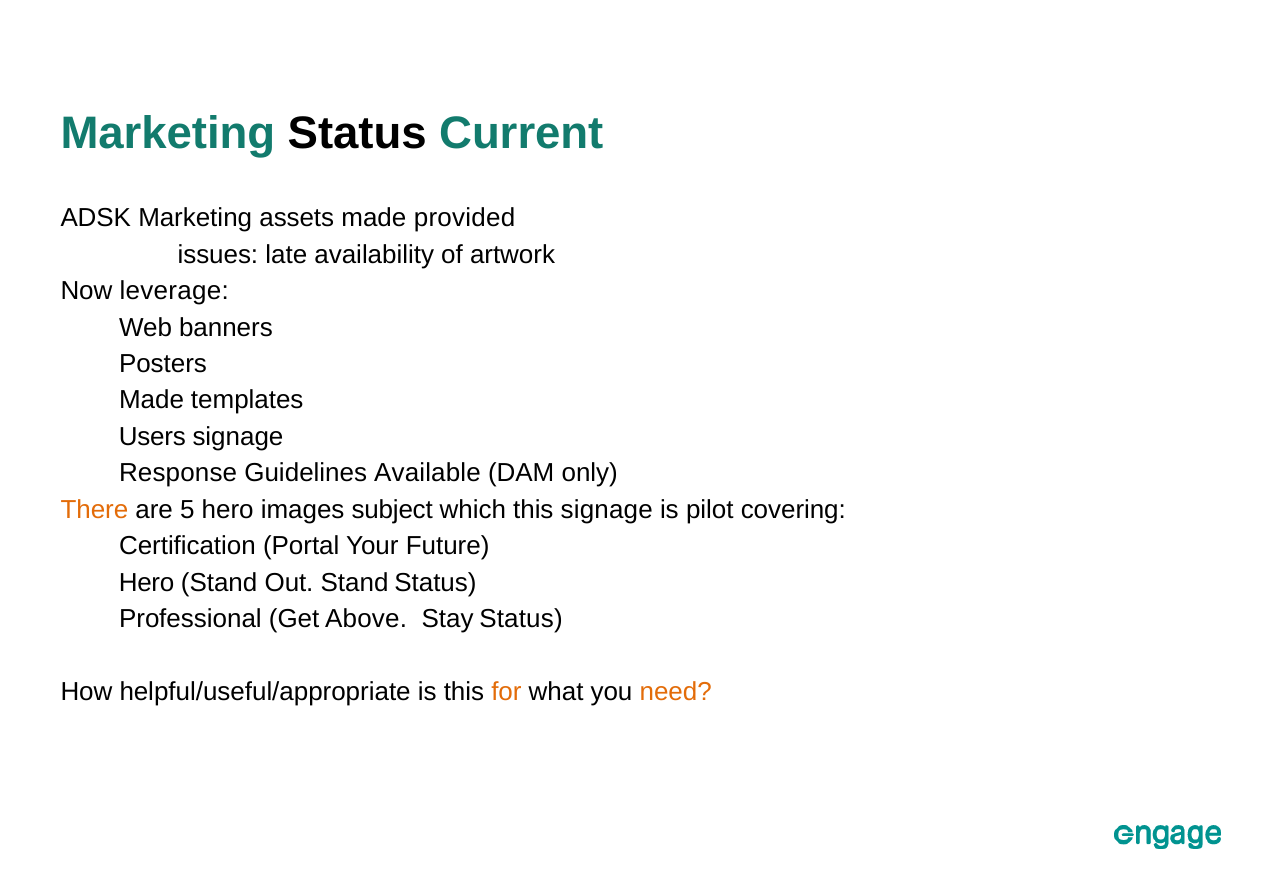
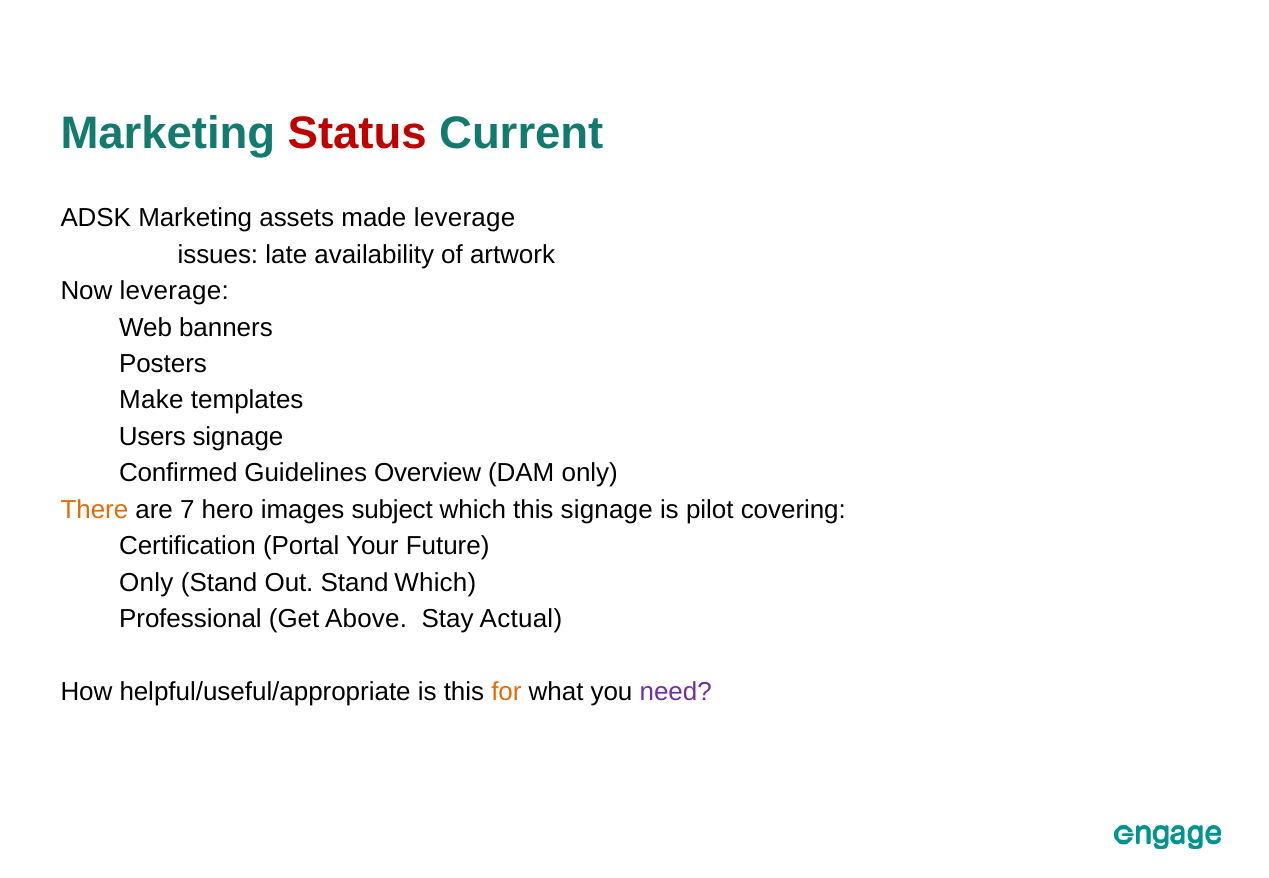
Status at (357, 134) colour: black -> red
made provided: provided -> leverage
Made at (152, 401): Made -> Make
Response: Response -> Confirmed
Available: Available -> Overview
5: 5 -> 7
Hero at (147, 583): Hero -> Only
Stand Status: Status -> Which
Stay Status: Status -> Actual
need colour: orange -> purple
